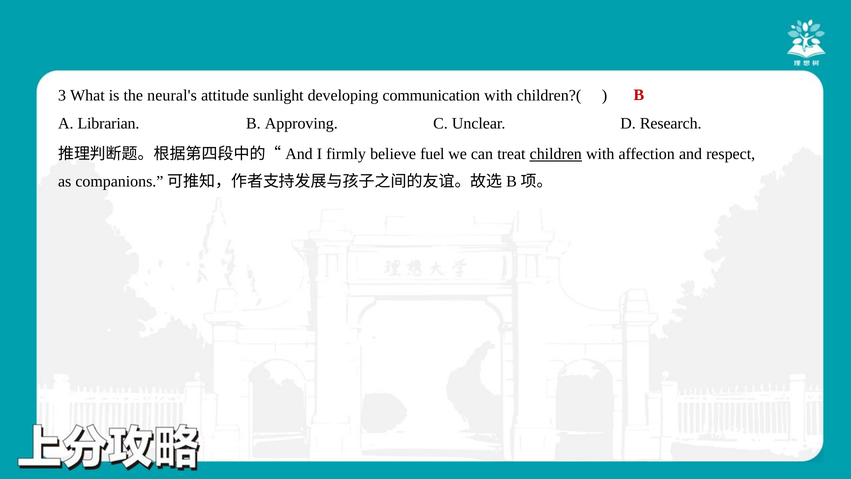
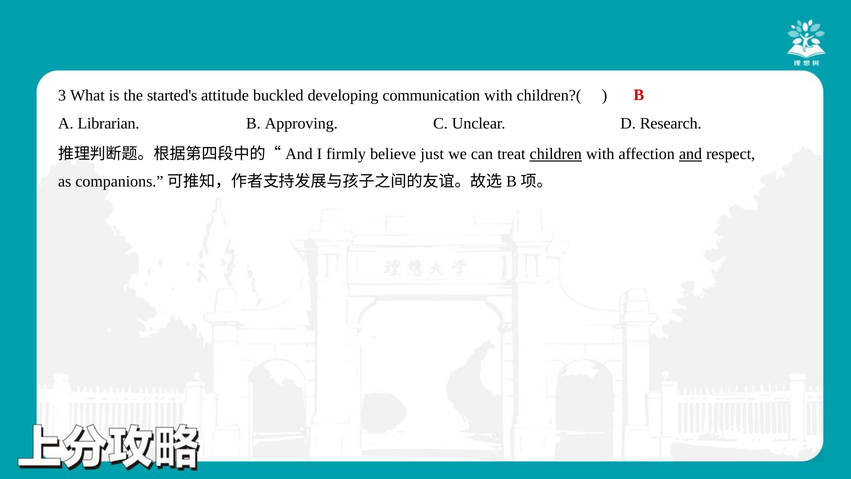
neural's: neural's -> started's
sunlight: sunlight -> buckled
fuel: fuel -> just
and underline: none -> present
